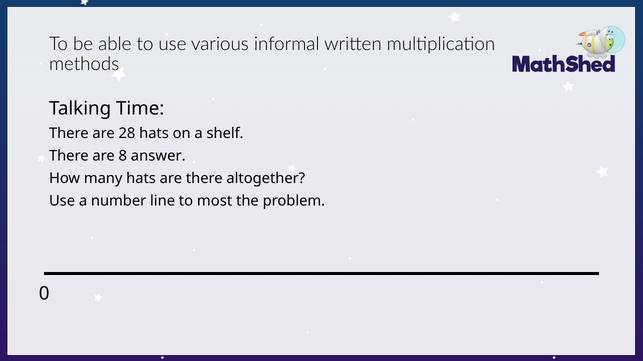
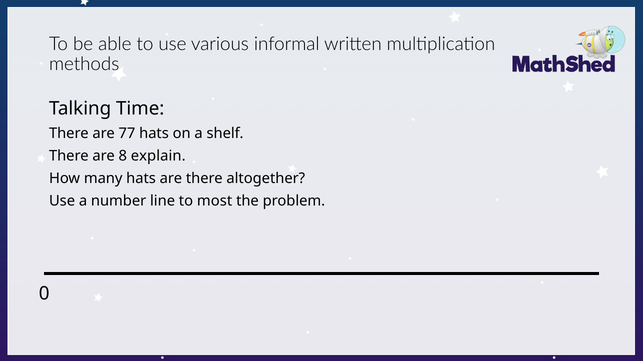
28: 28 -> 77
answer: answer -> explain
